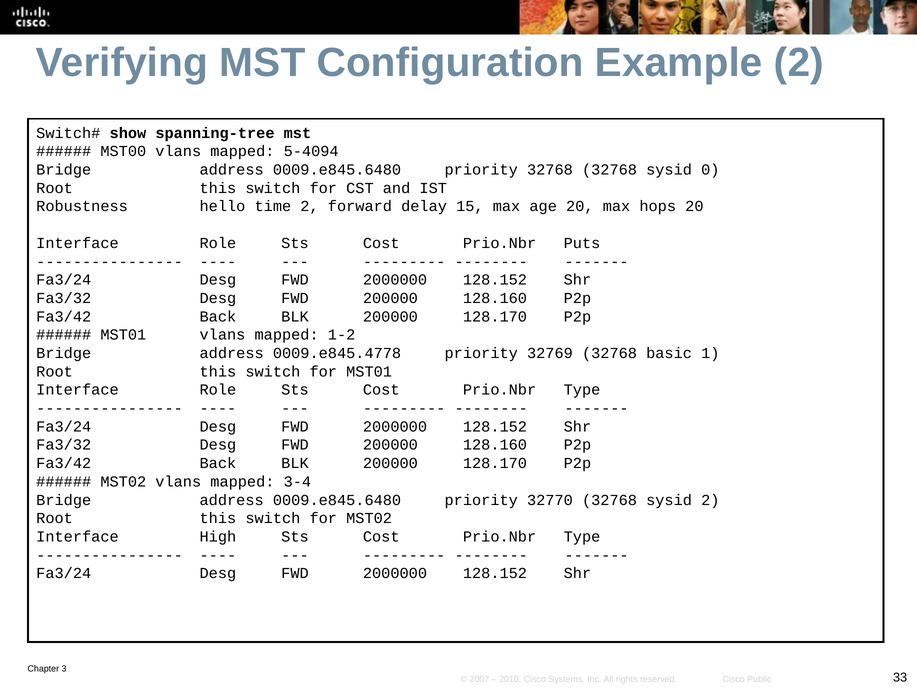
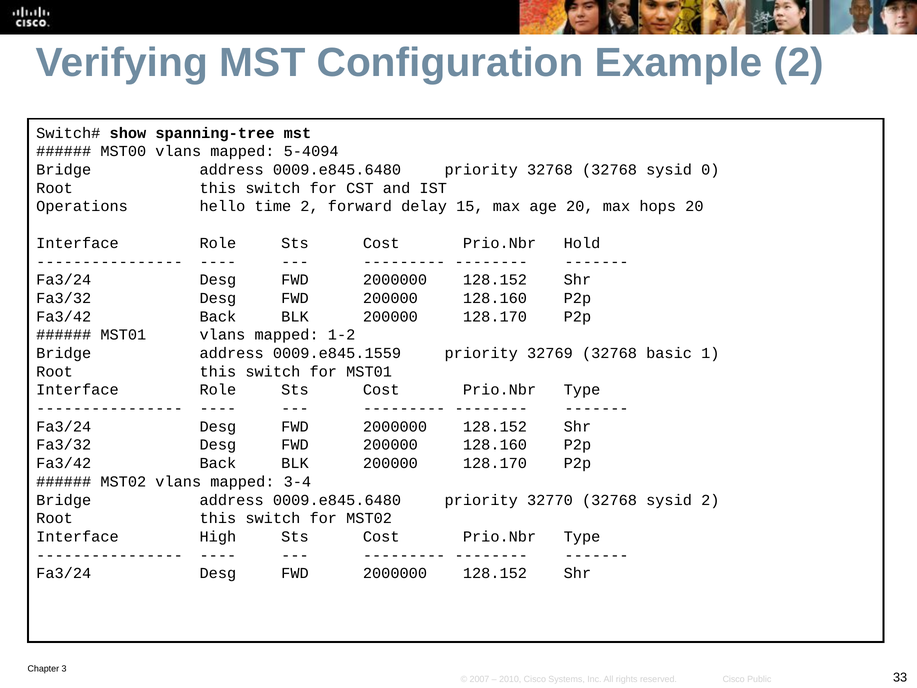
Robustness: Robustness -> Operations
Puts: Puts -> Hold
0009.e845.4778: 0009.e845.4778 -> 0009.e845.1559
